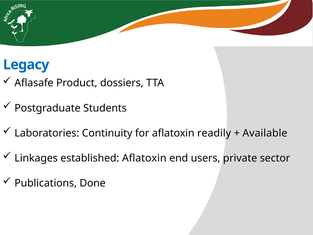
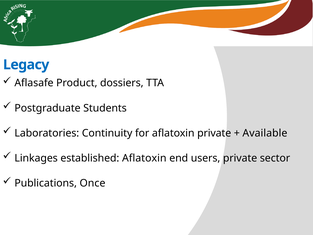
aflatoxin readily: readily -> private
Done: Done -> Once
